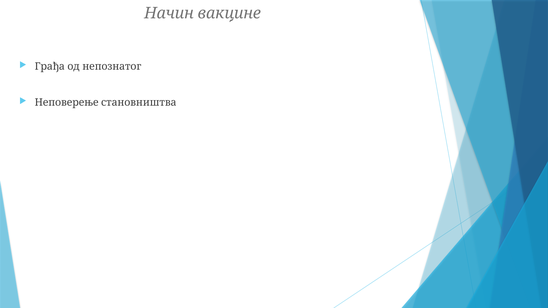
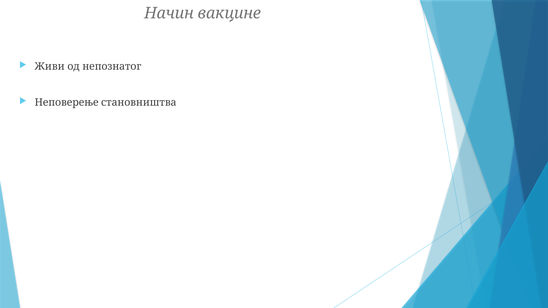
Грађа: Грађа -> Живи
